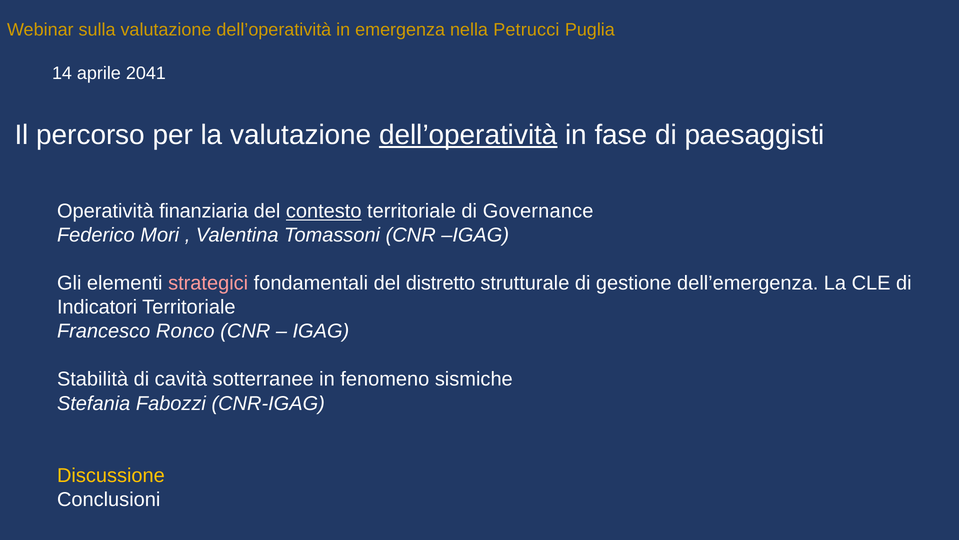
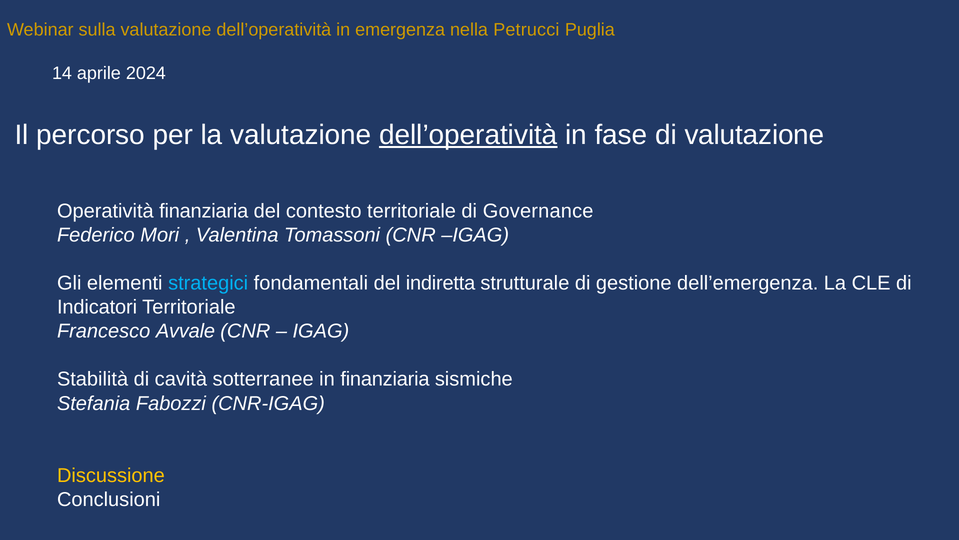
2041: 2041 -> 2024
di paesaggisti: paesaggisti -> valutazione
contesto underline: present -> none
strategici colour: pink -> light blue
distretto: distretto -> indiretta
Ronco: Ronco -> Avvale
in fenomeno: fenomeno -> finanziaria
